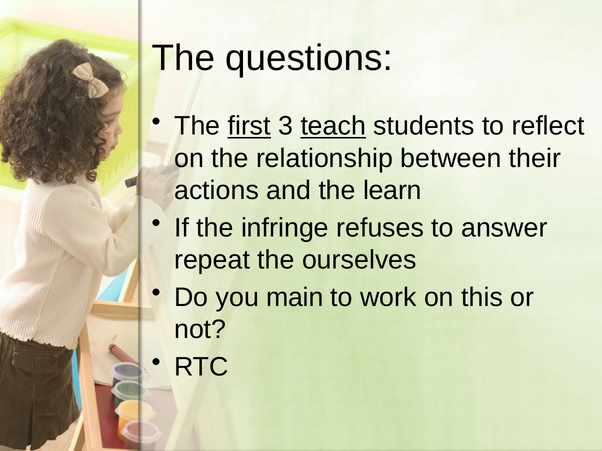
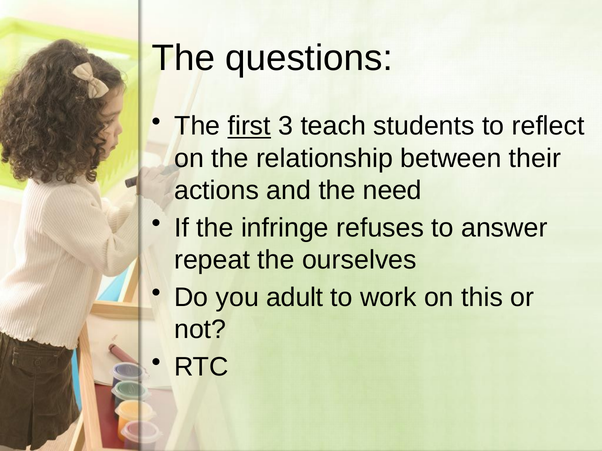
teach underline: present -> none
learn: learn -> need
main: main -> adult
